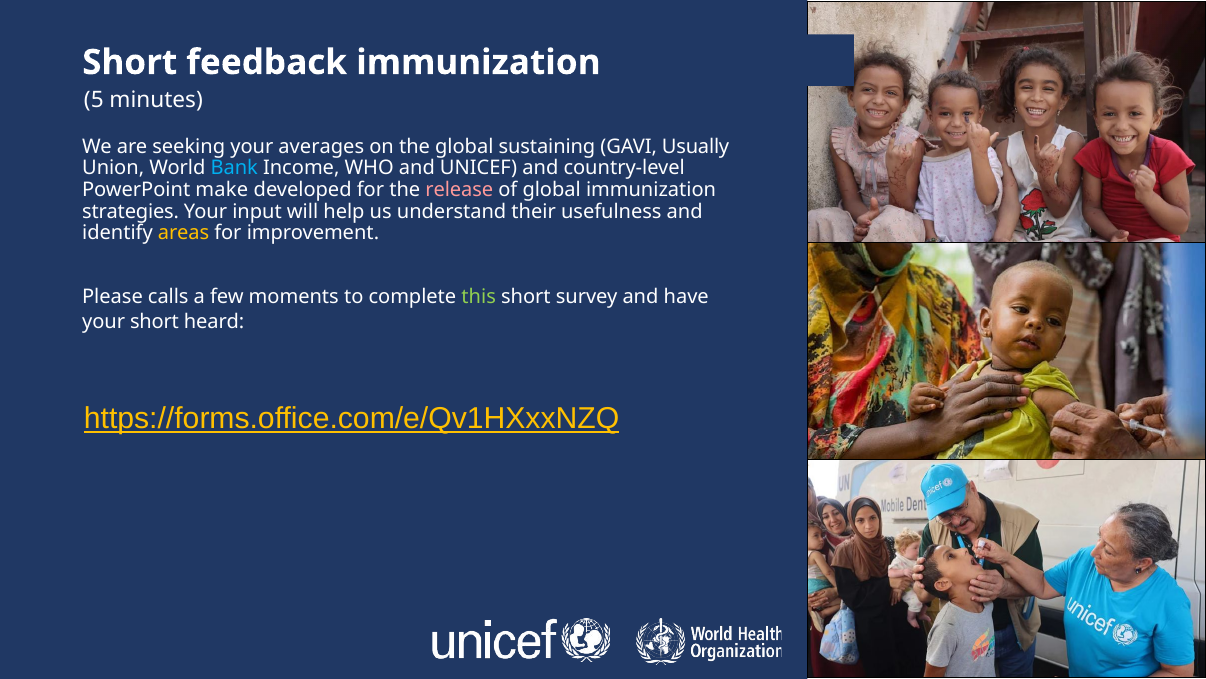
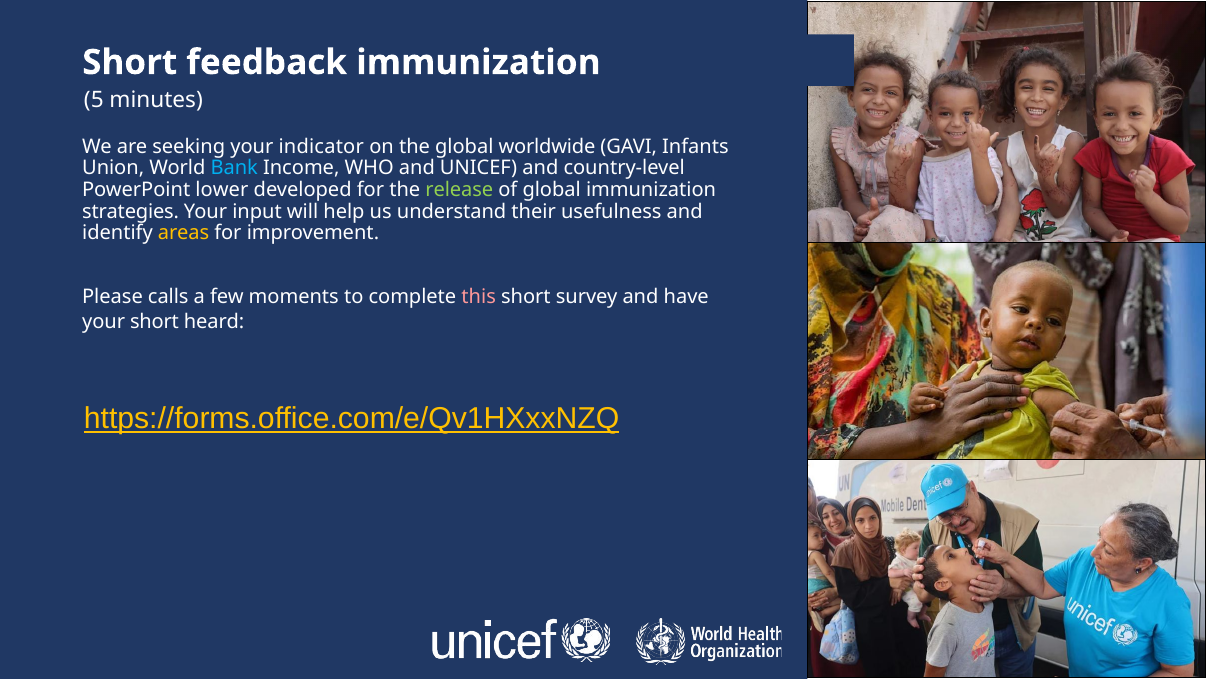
averages: averages -> indicator
sustaining: sustaining -> worldwide
Usually: Usually -> Infants
make: make -> lower
release colour: pink -> light green
this colour: light green -> pink
